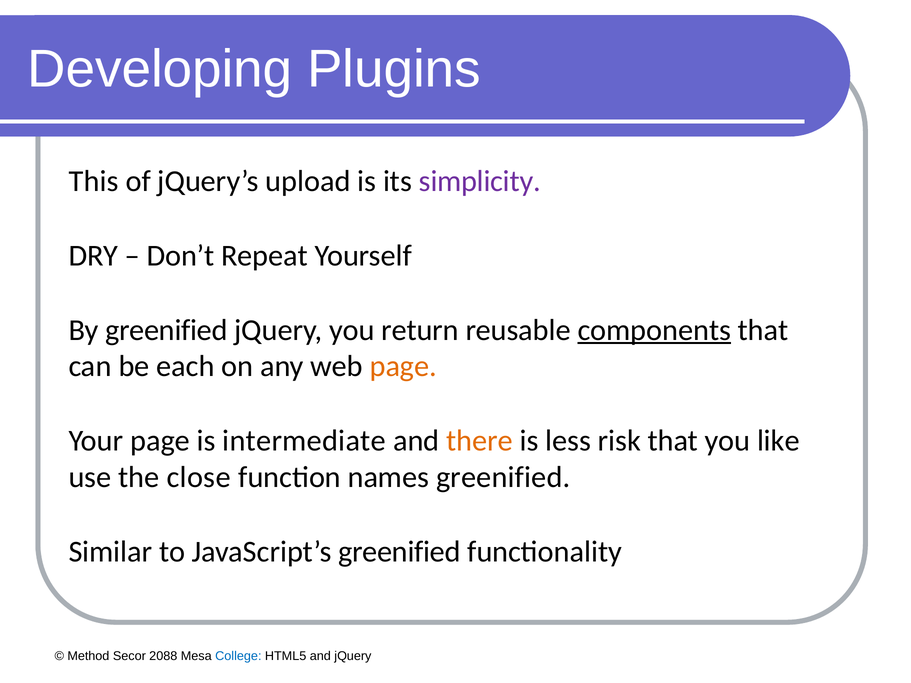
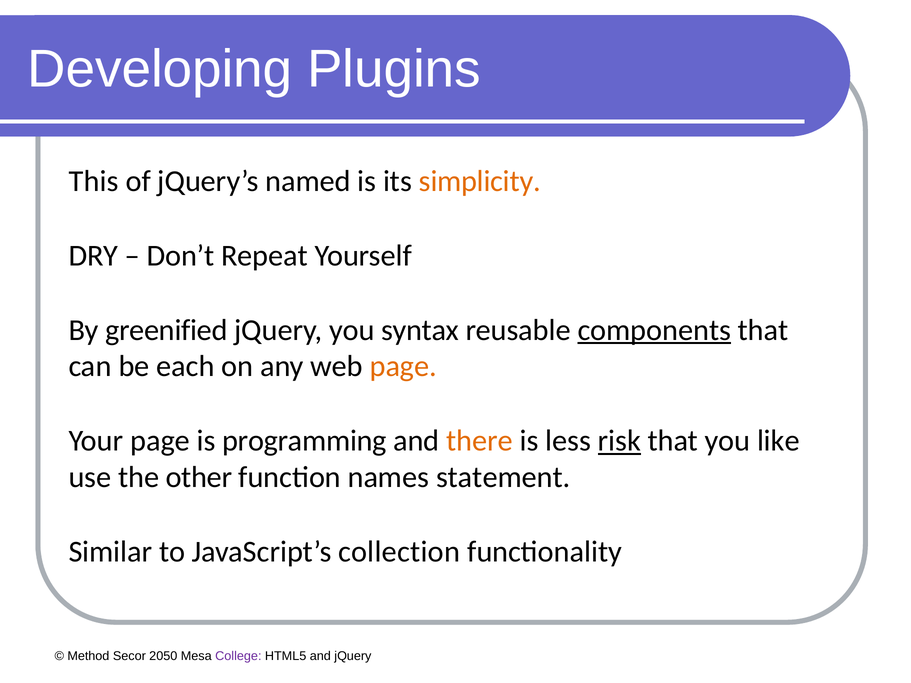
upload: upload -> named
simplicity colour: purple -> orange
return: return -> syntax
intermediate: intermediate -> programming
risk underline: none -> present
close: close -> other
names greenified: greenified -> statement
JavaScript’s greenified: greenified -> collection
2088: 2088 -> 2050
College colour: blue -> purple
